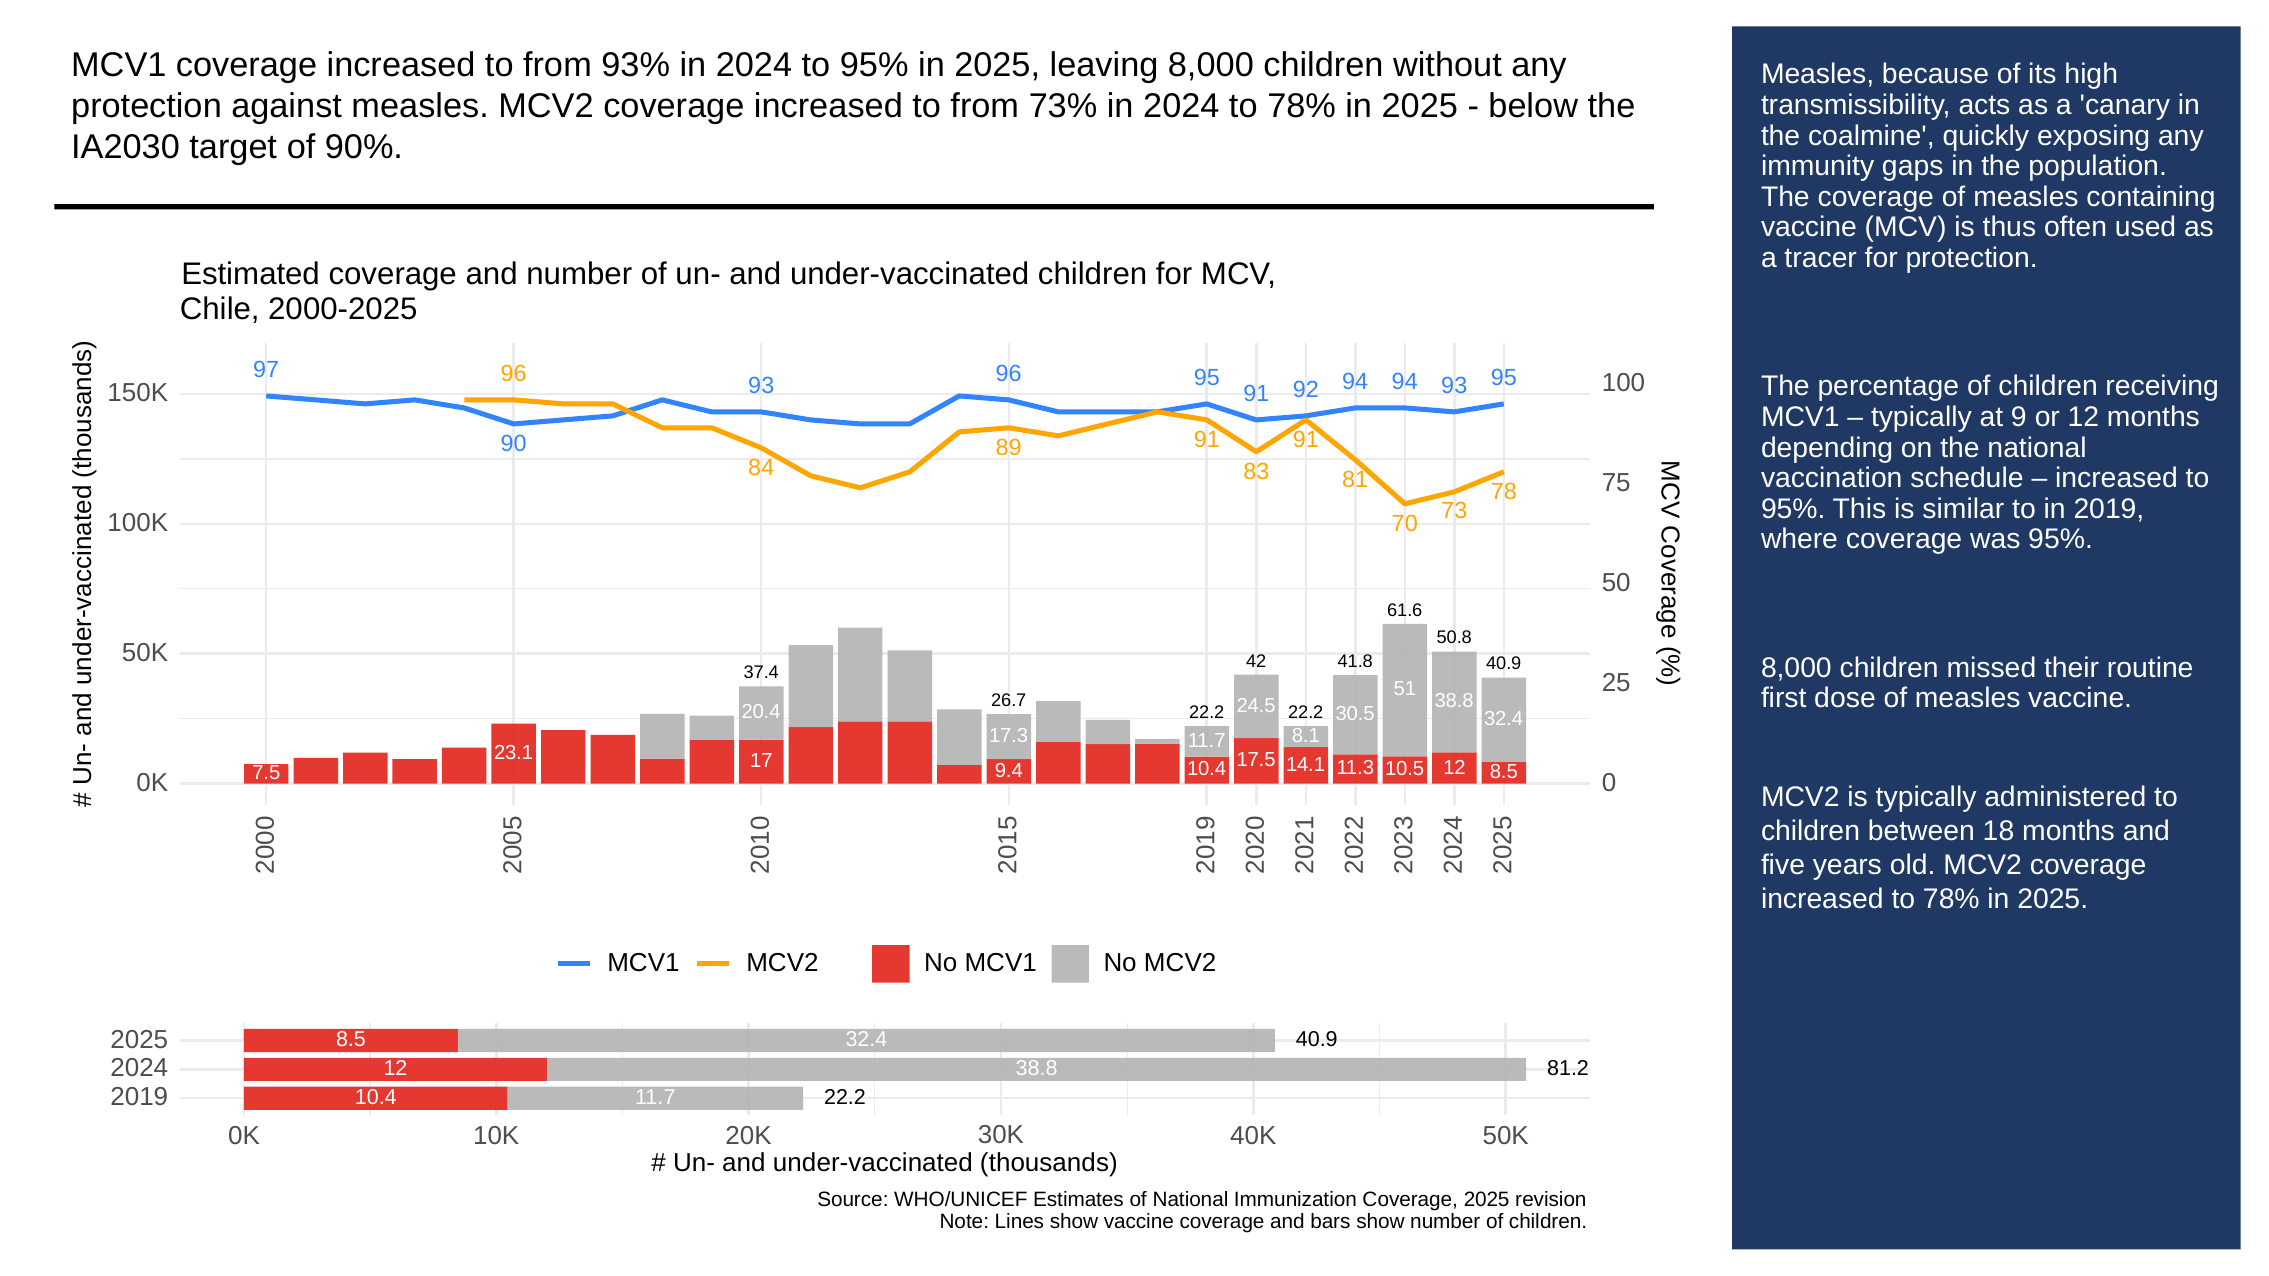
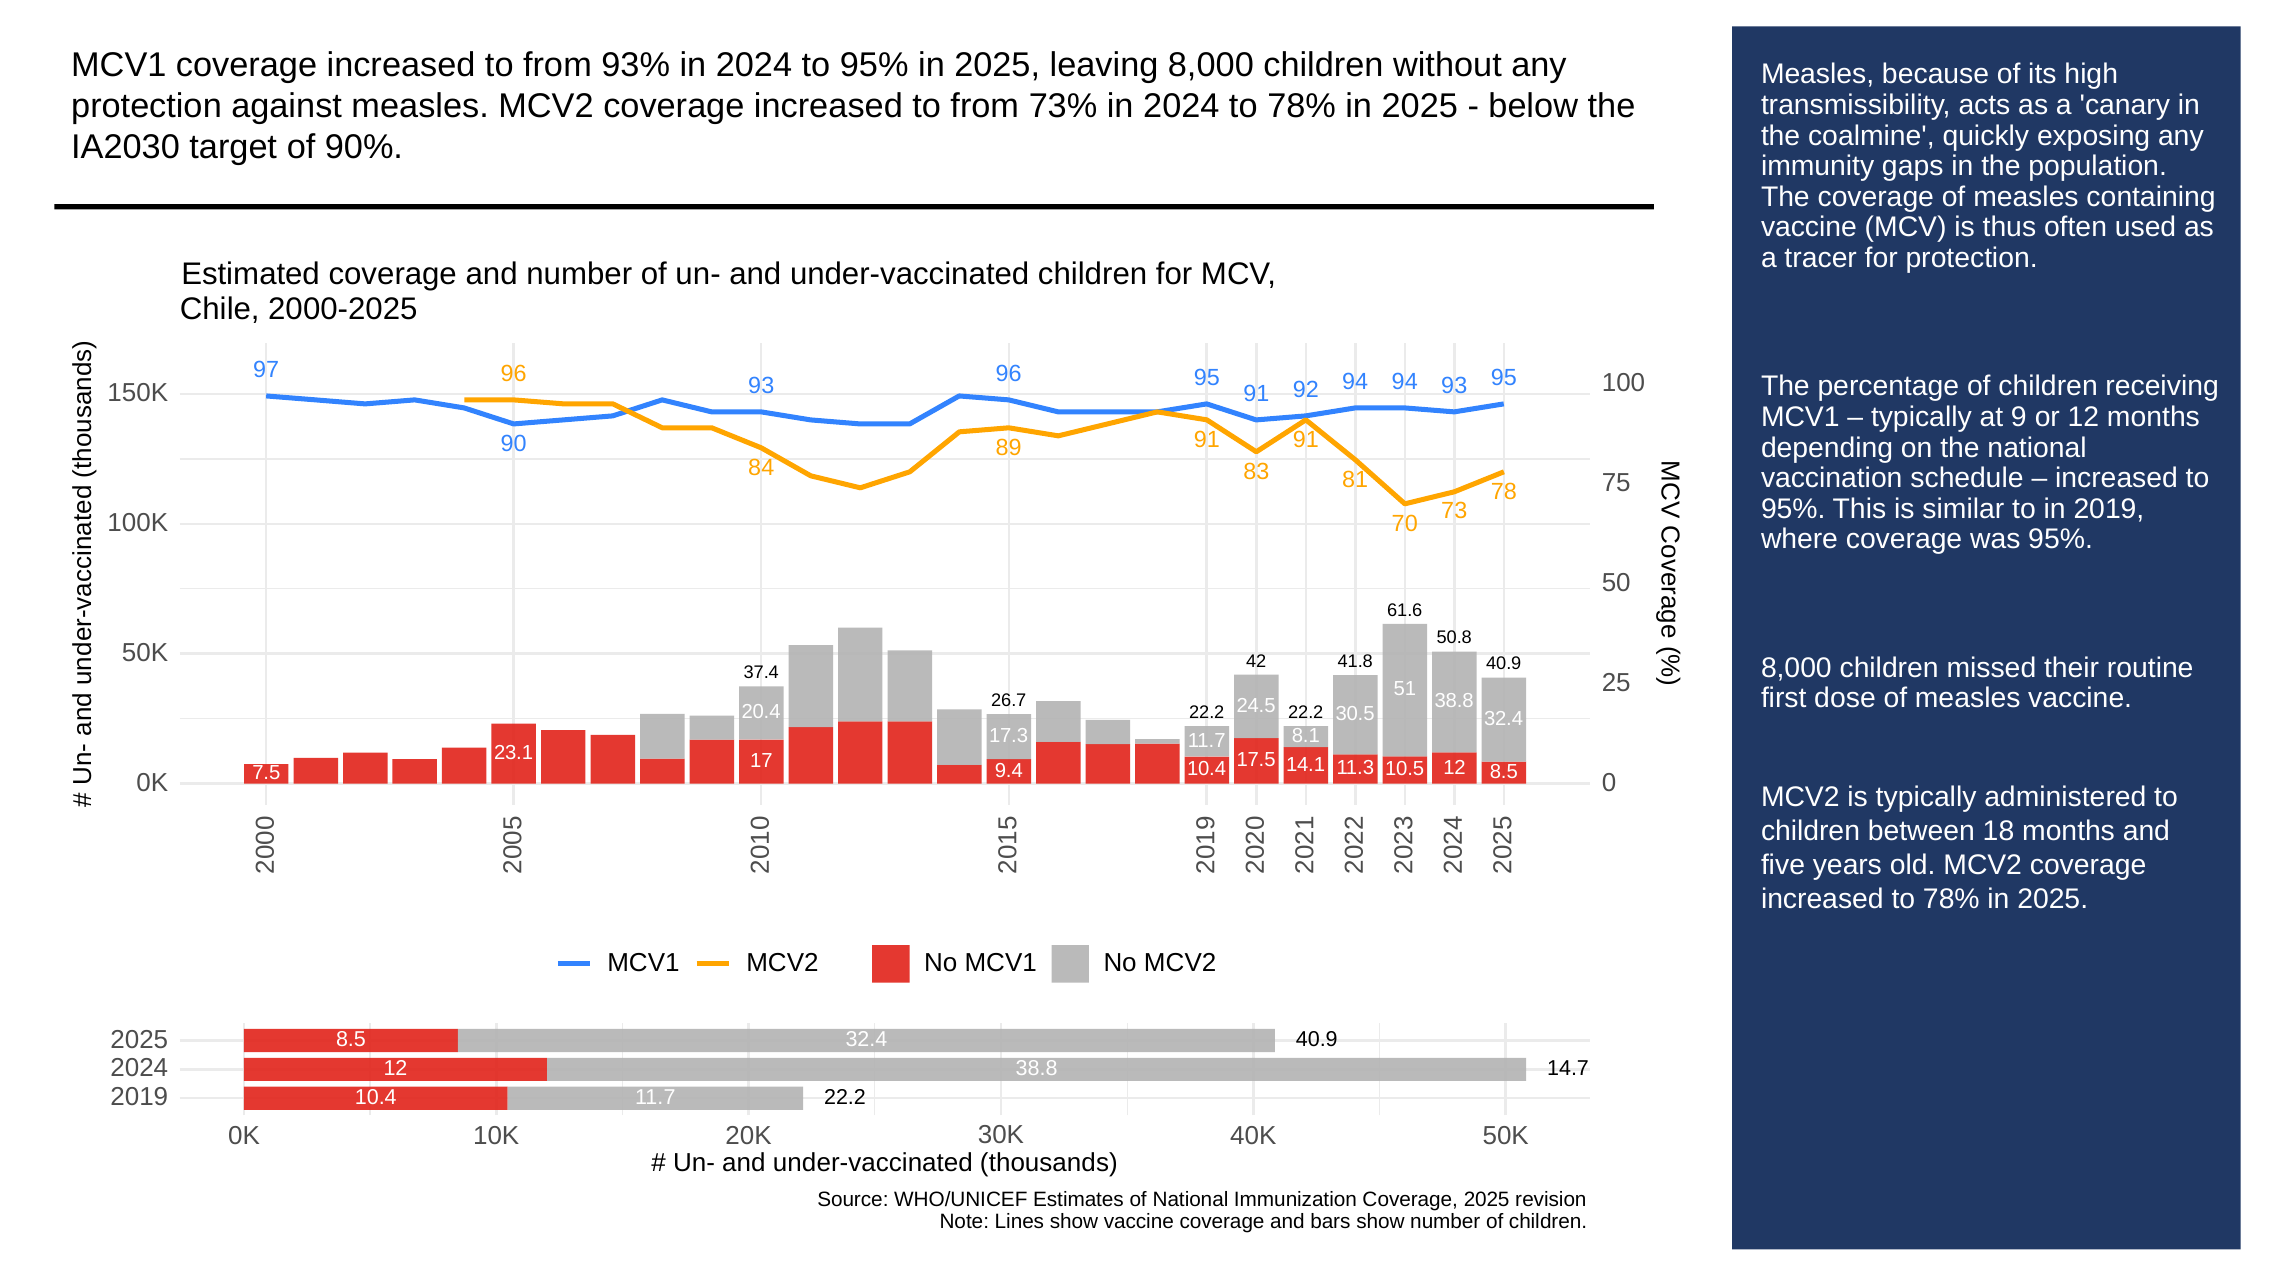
81.2: 81.2 -> 14.7
